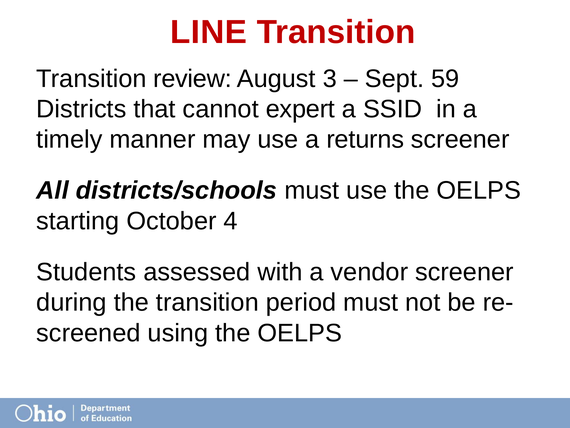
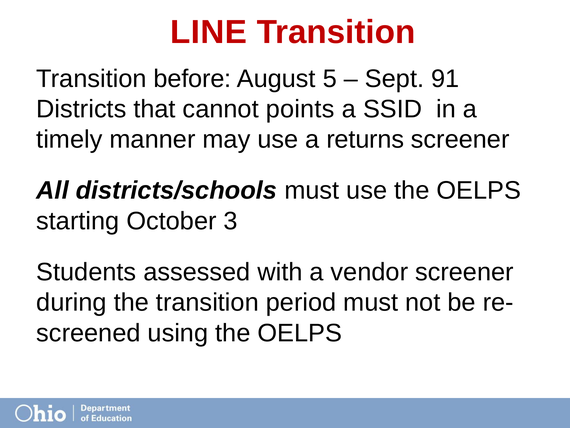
review: review -> before
3: 3 -> 5
59: 59 -> 91
expert: expert -> points
4: 4 -> 3
